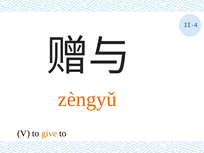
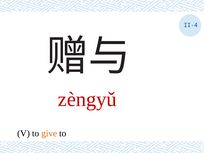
zèngyǔ colour: orange -> red
